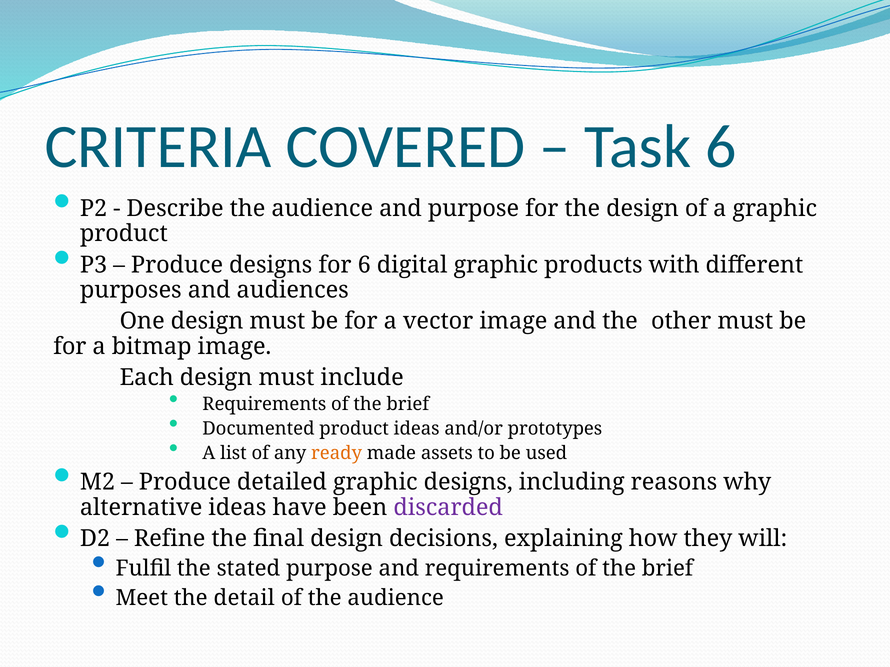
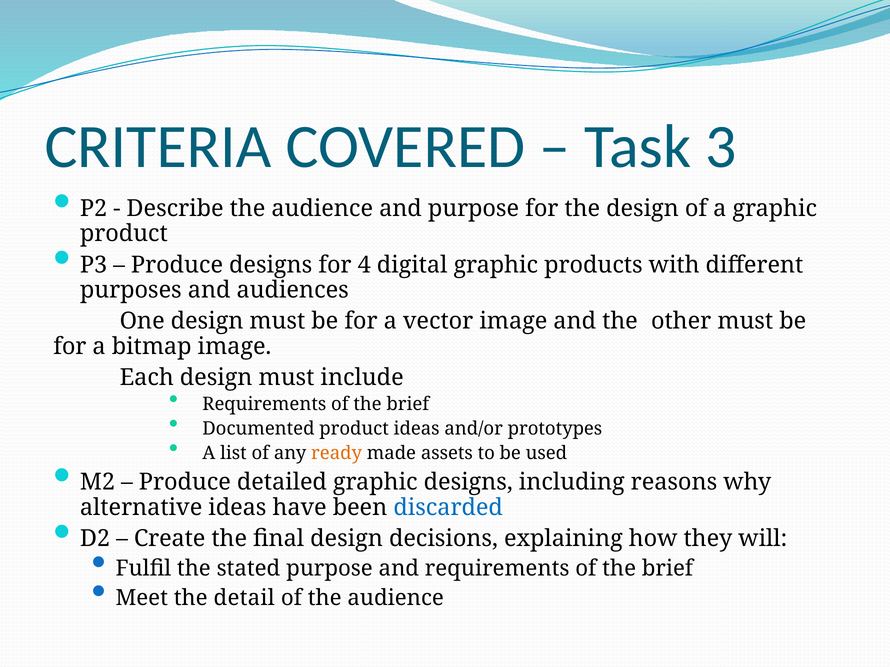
Task 6: 6 -> 3
for 6: 6 -> 4
discarded colour: purple -> blue
Refine: Refine -> Create
